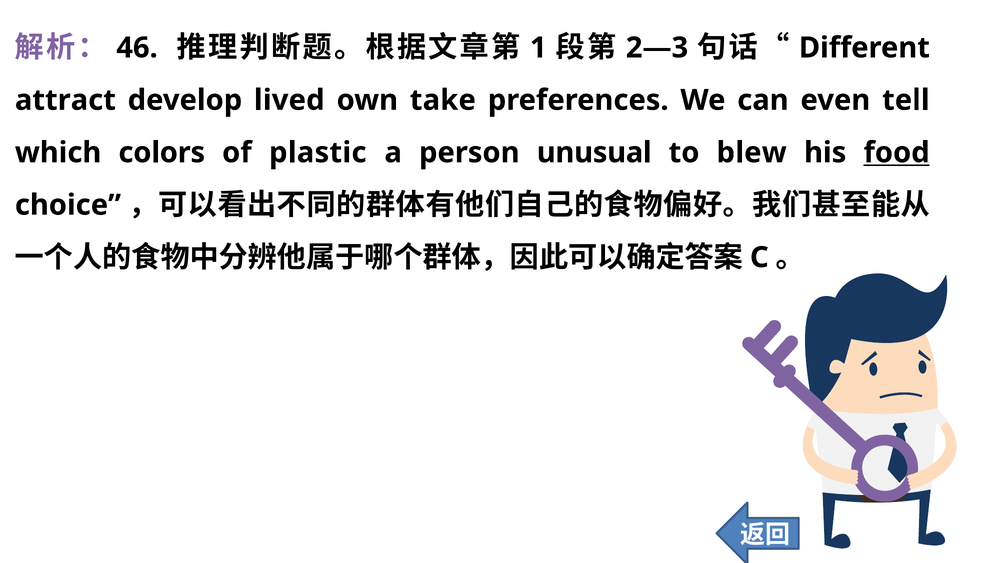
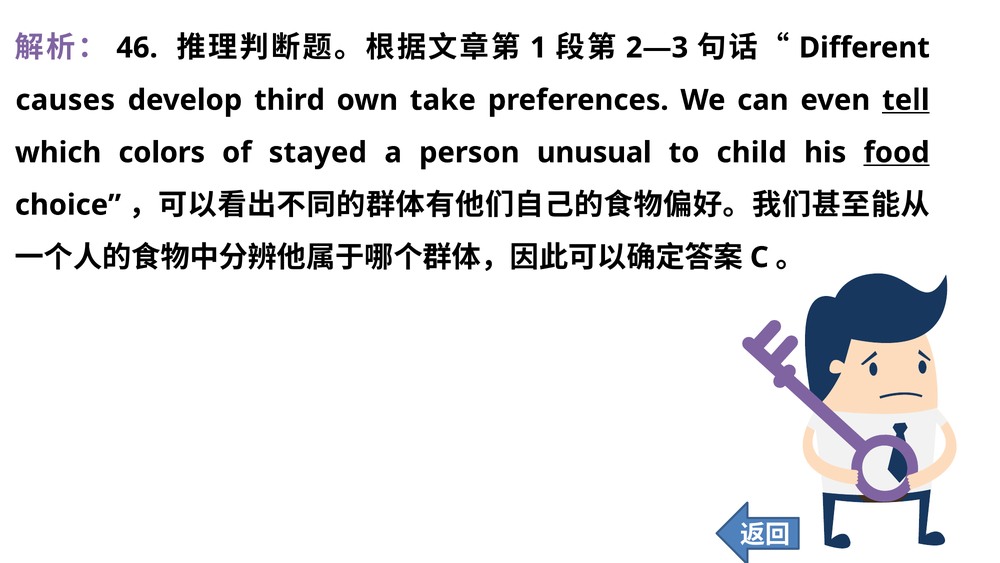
attract: attract -> causes
lived: lived -> third
tell underline: none -> present
plastic: plastic -> stayed
blew: blew -> child
